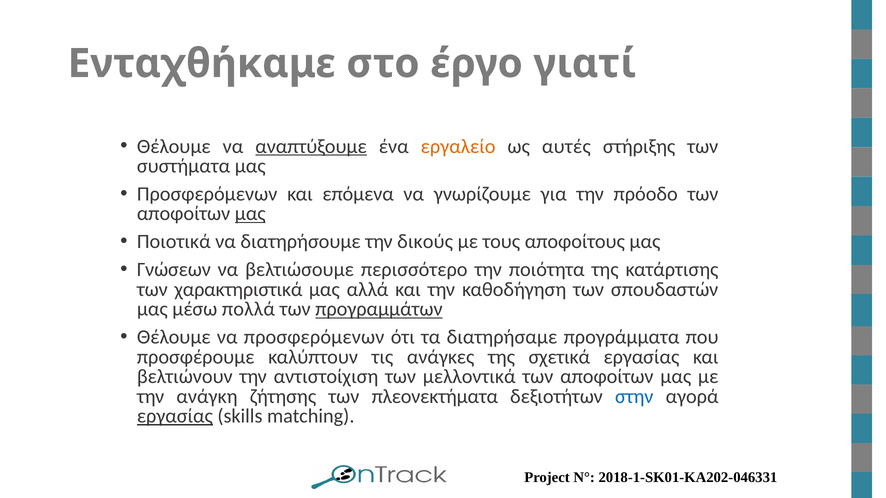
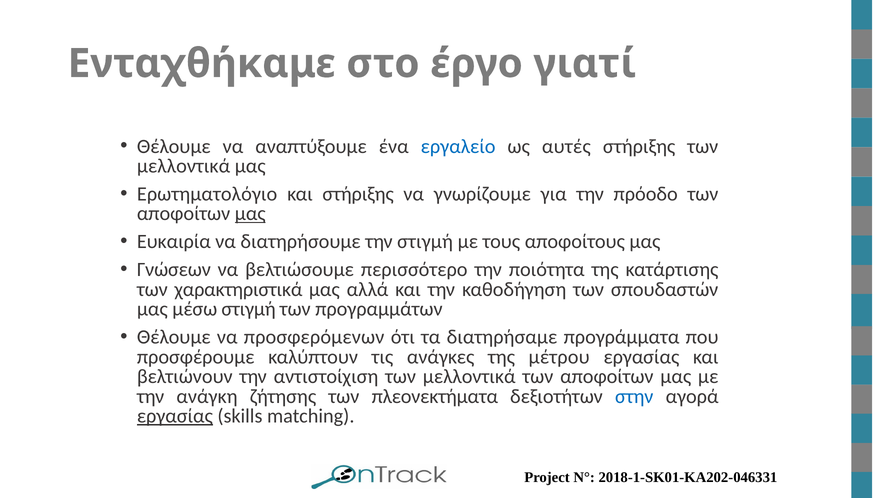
αναπτύξουμε underline: present -> none
εργαλείο colour: orange -> blue
συστήματα at (184, 166): συστήματα -> μελλοντικά
Προσφερόμενων at (207, 194): Προσφερόμενων -> Ερωτηματολόγιο
και επόμενα: επόμενα -> στήριξης
Ποιοτικά: Ποιοτικά -> Ευκαιρία
την δικούς: δικούς -> στιγμή
μέσω πολλά: πολλά -> στιγμή
προγραμμάτων underline: present -> none
σχετικά: σχετικά -> μέτρου
